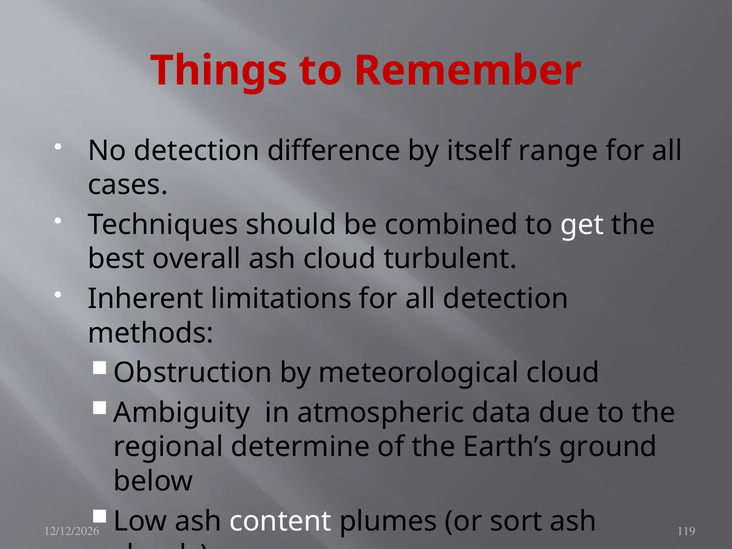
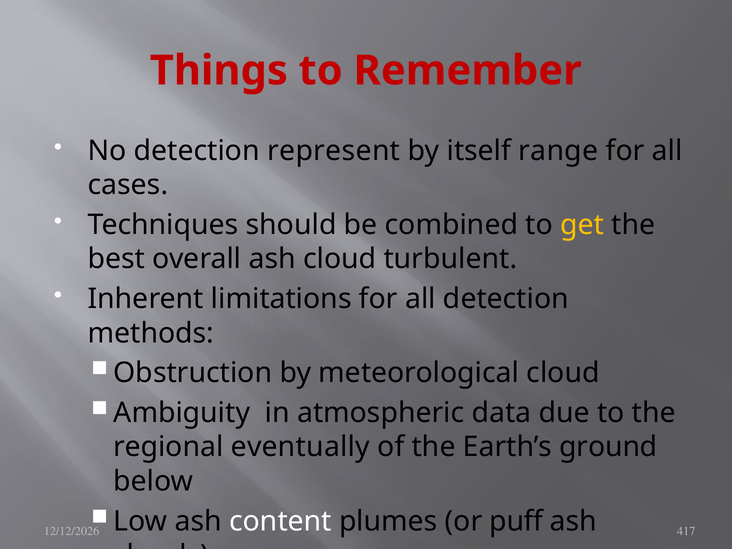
difference: difference -> represent
get colour: white -> yellow
determine: determine -> eventually
sort: sort -> puff
119: 119 -> 417
